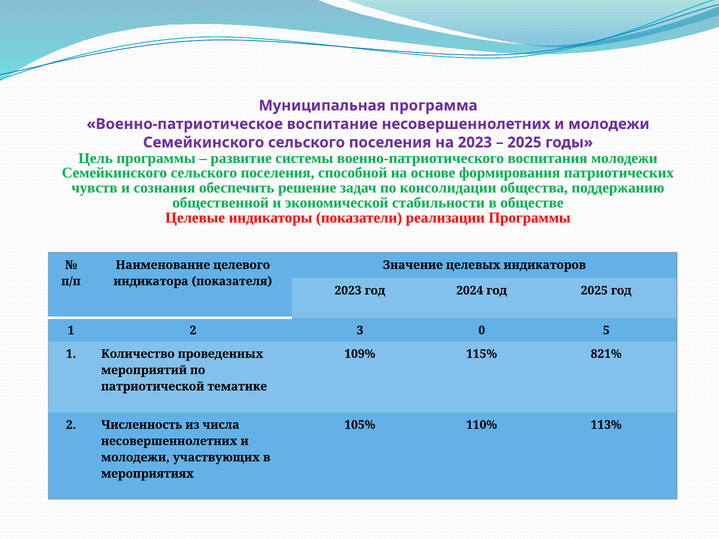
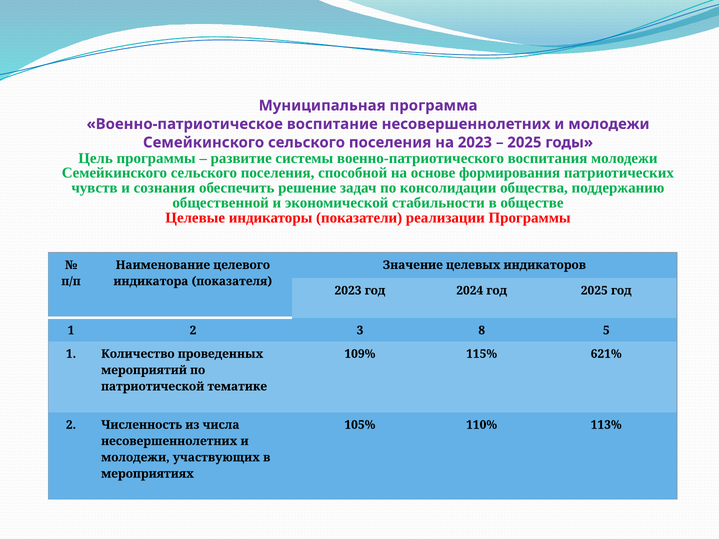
0: 0 -> 8
821%: 821% -> 621%
